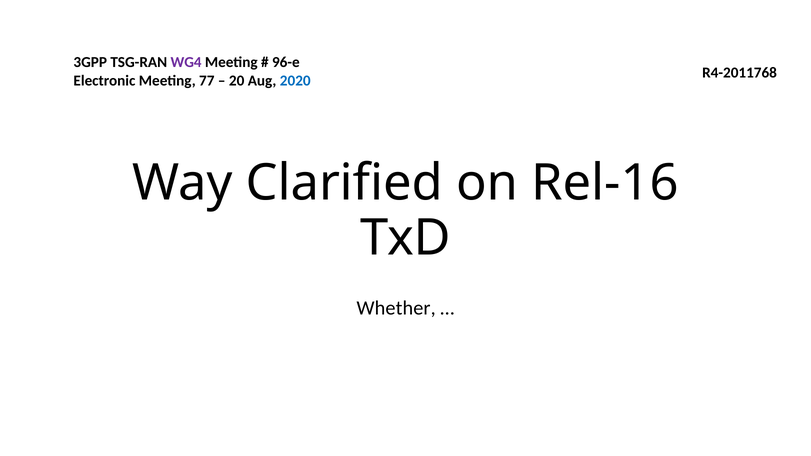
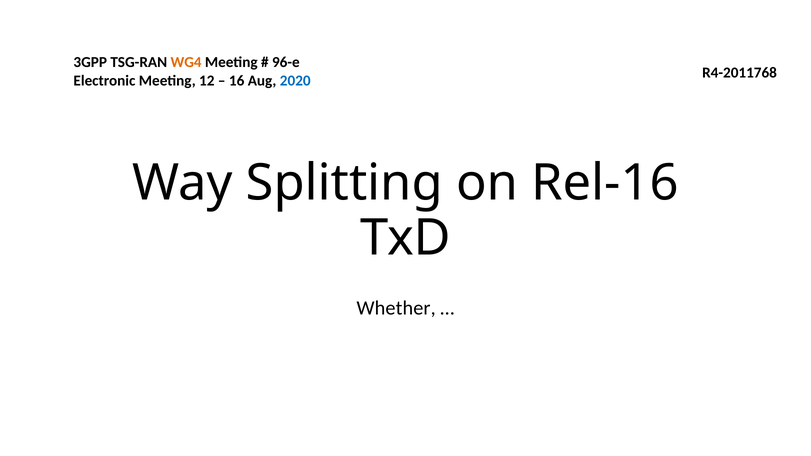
WG4 colour: purple -> orange
77: 77 -> 12
20: 20 -> 16
Clarified: Clarified -> Splitting
